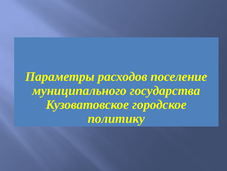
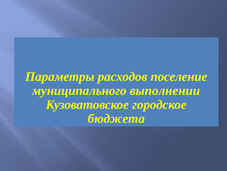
государства: государства -> выполнении
политику: политику -> бюджета
